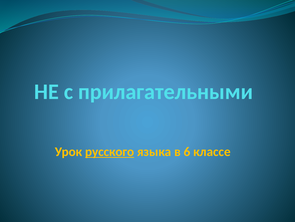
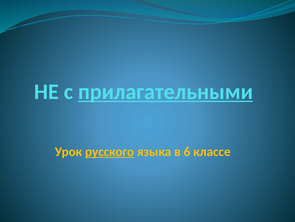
прилагательными underline: none -> present
